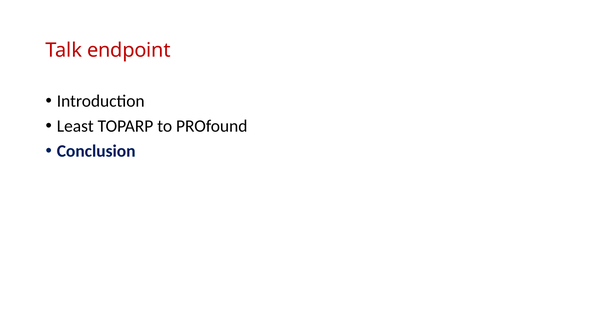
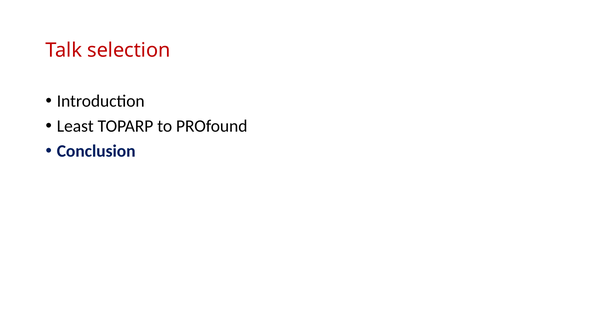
endpoint: endpoint -> selection
